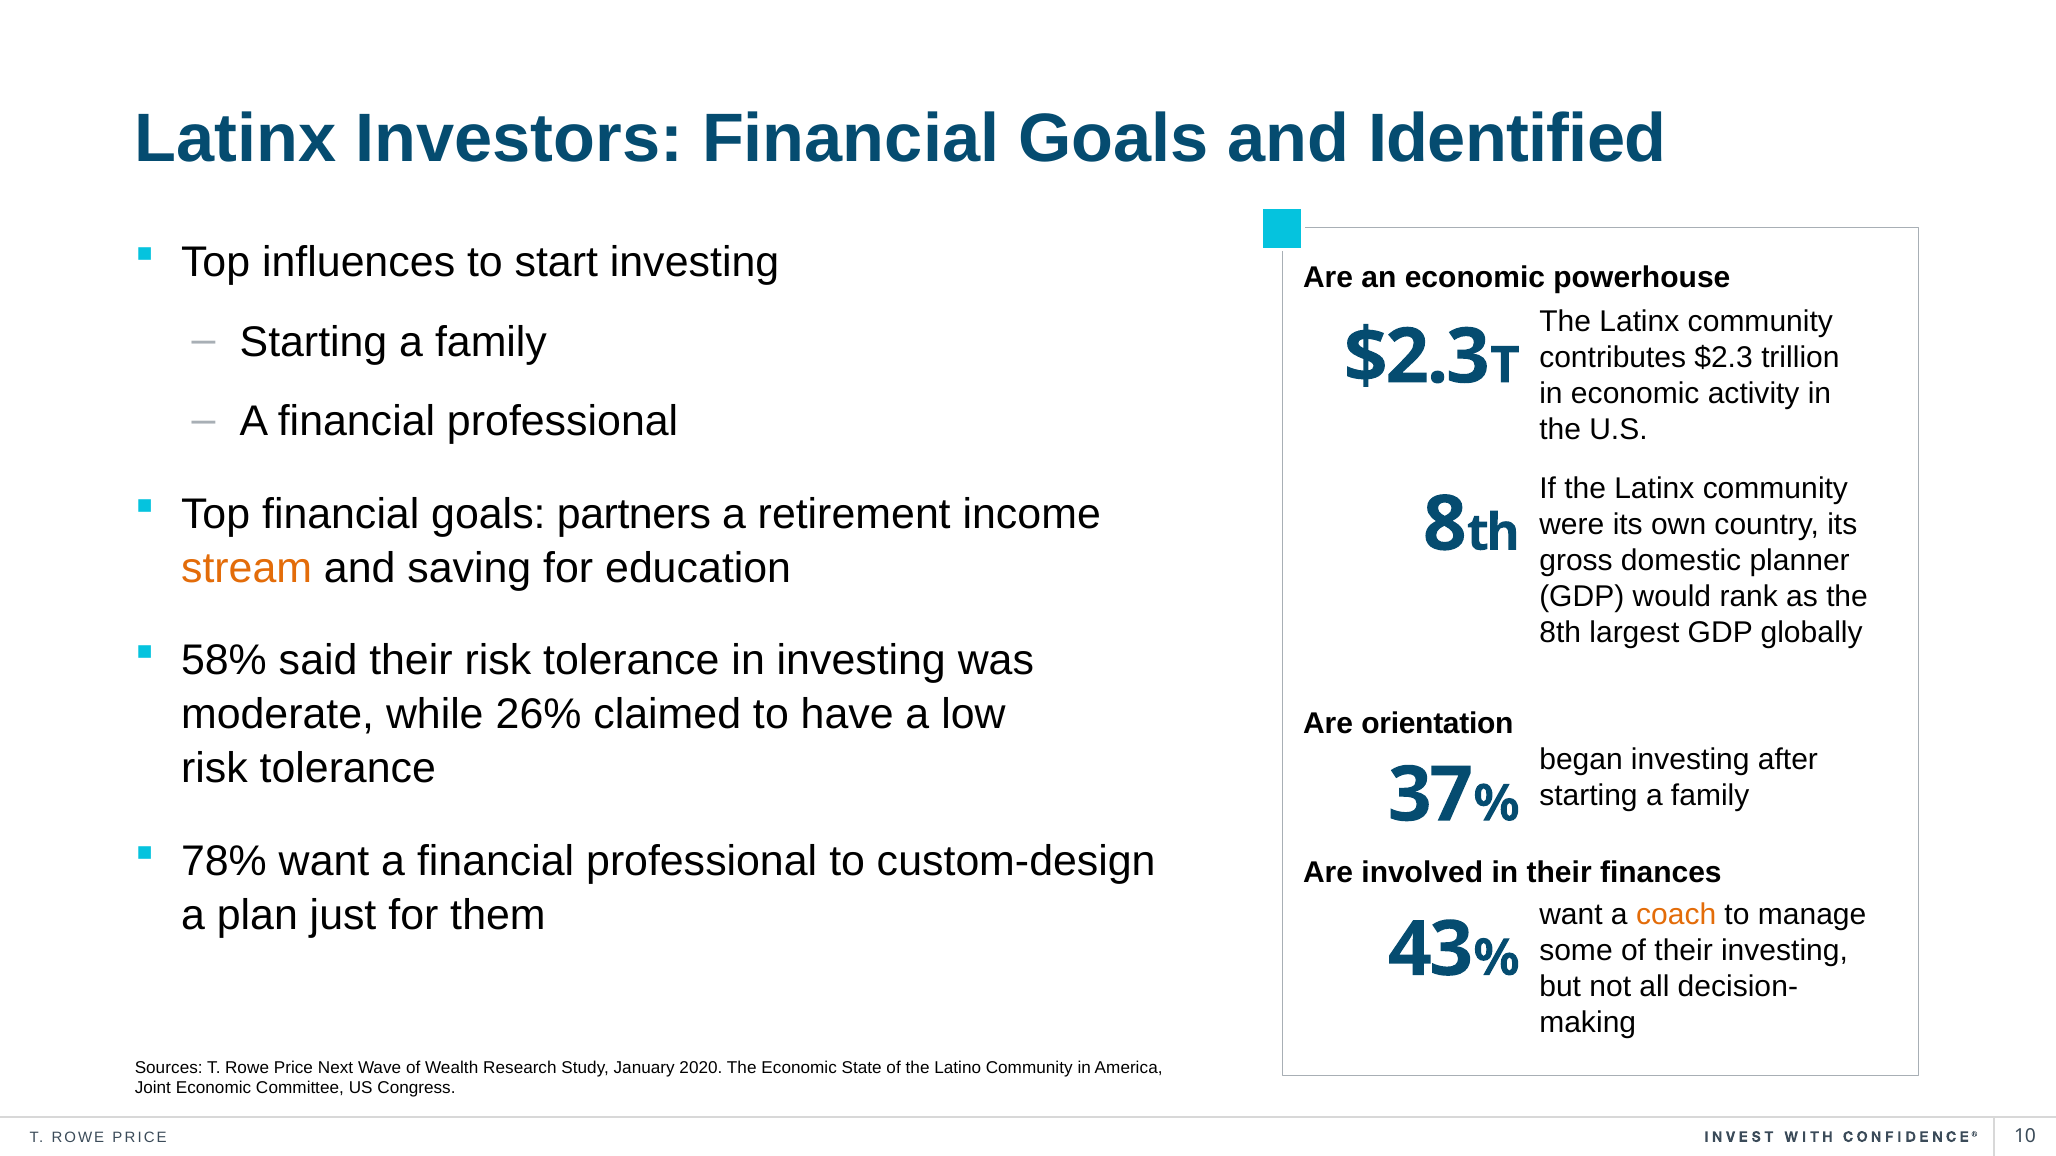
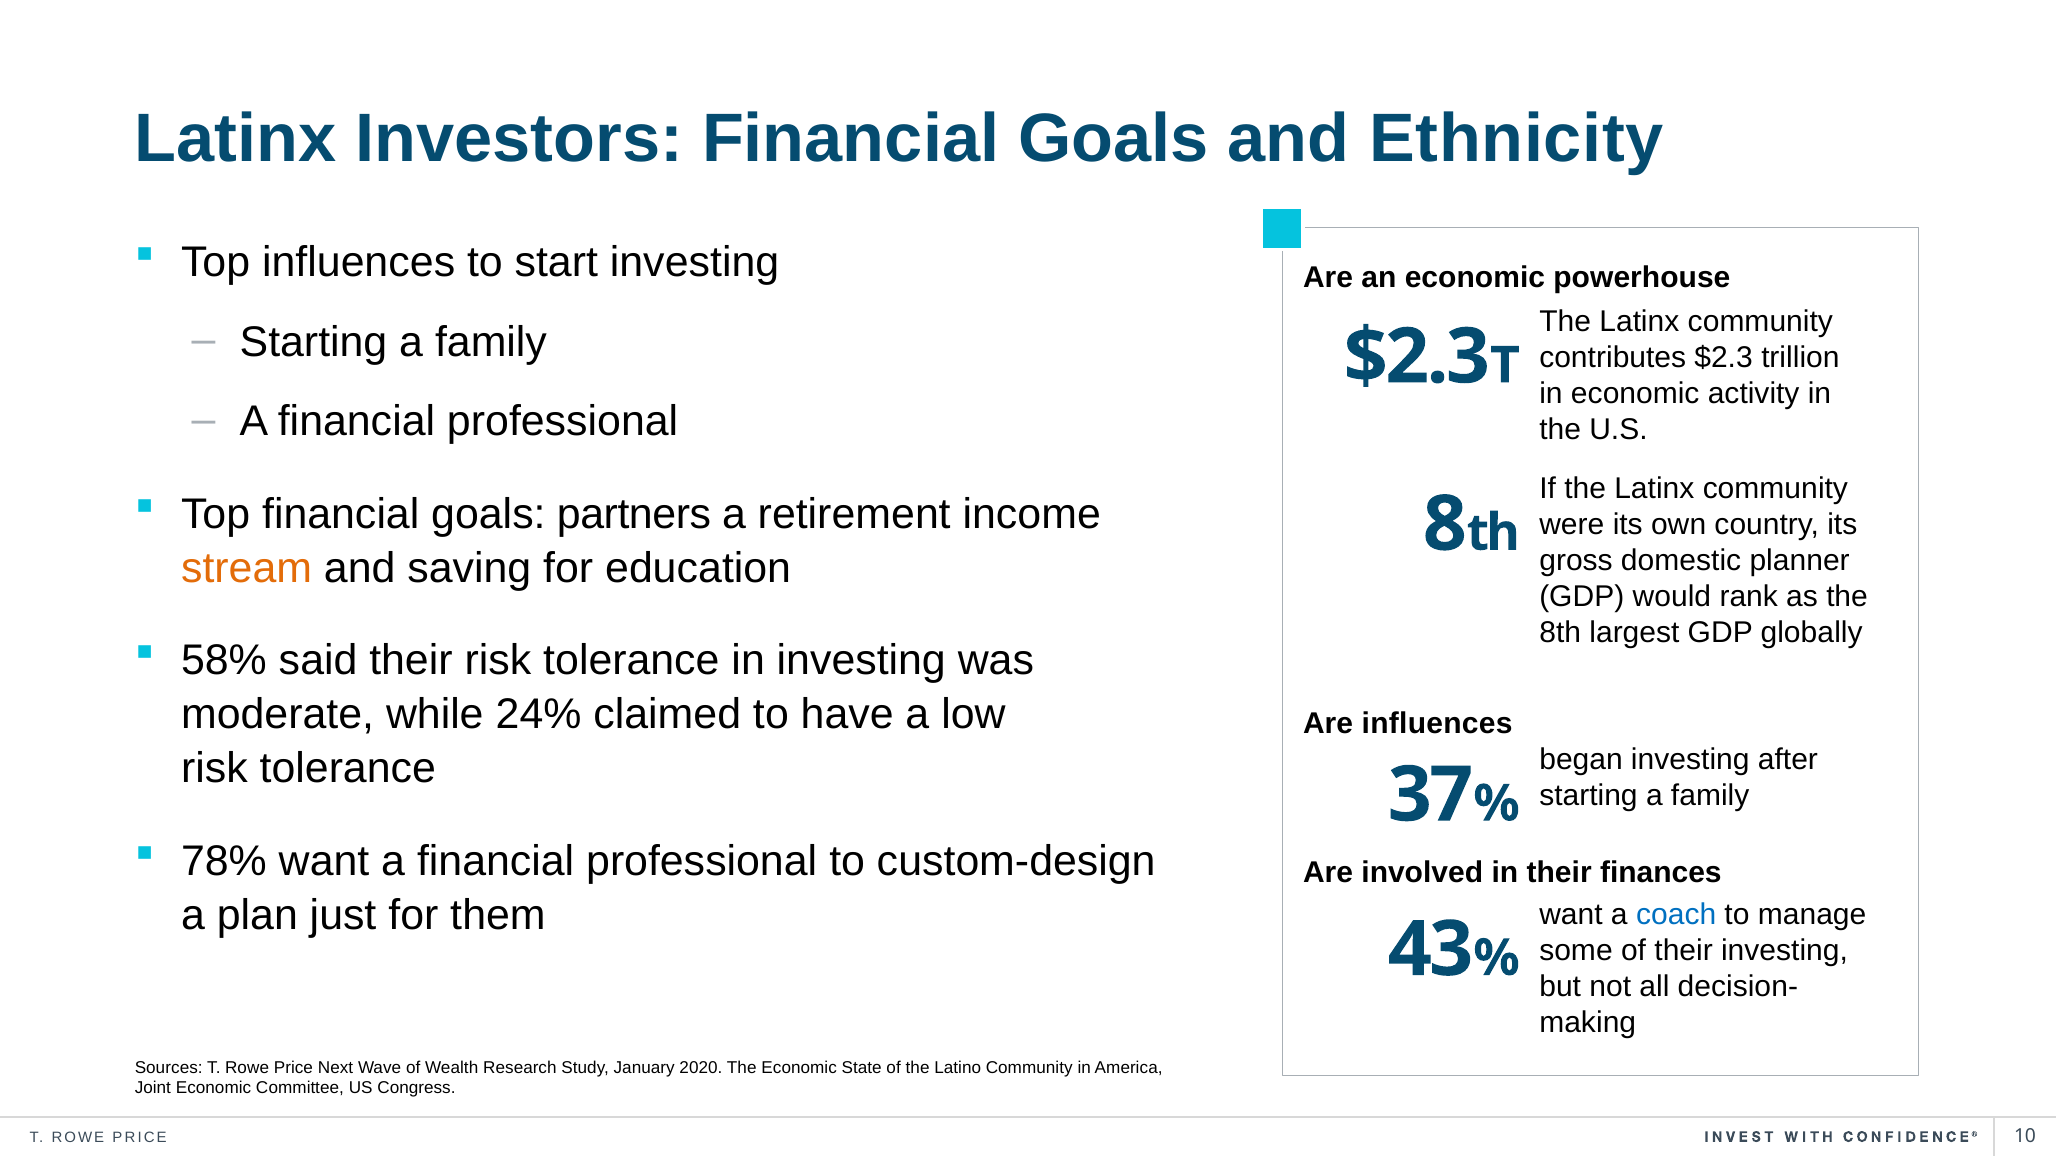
Identified: Identified -> Ethnicity
26%: 26% -> 24%
Are orientation: orientation -> influences
coach colour: orange -> blue
